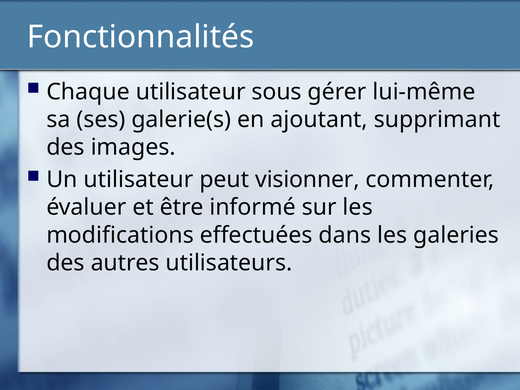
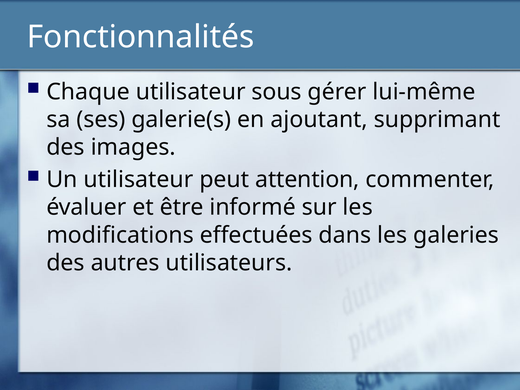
visionner: visionner -> attention
